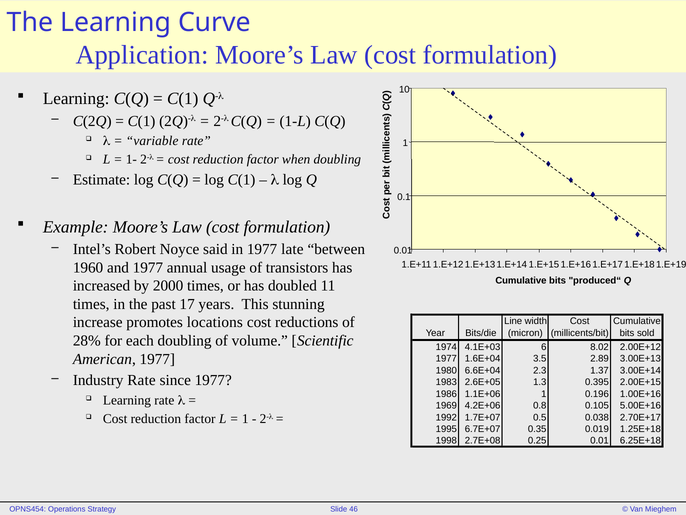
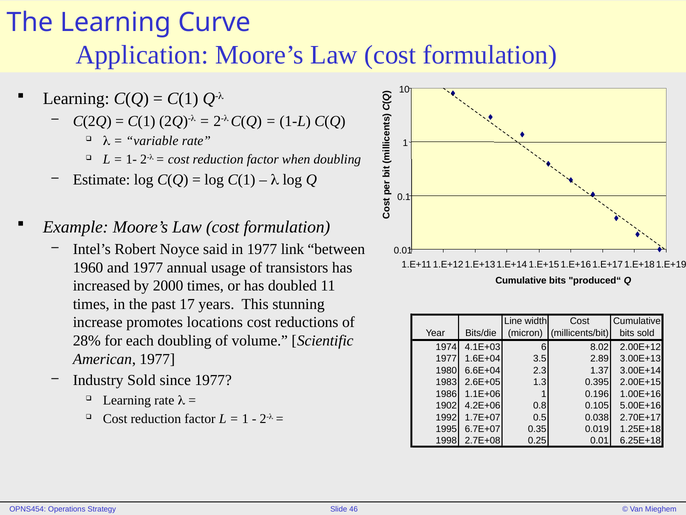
late: late -> link
Industry Rate: Rate -> Sold
1969: 1969 -> 1902
